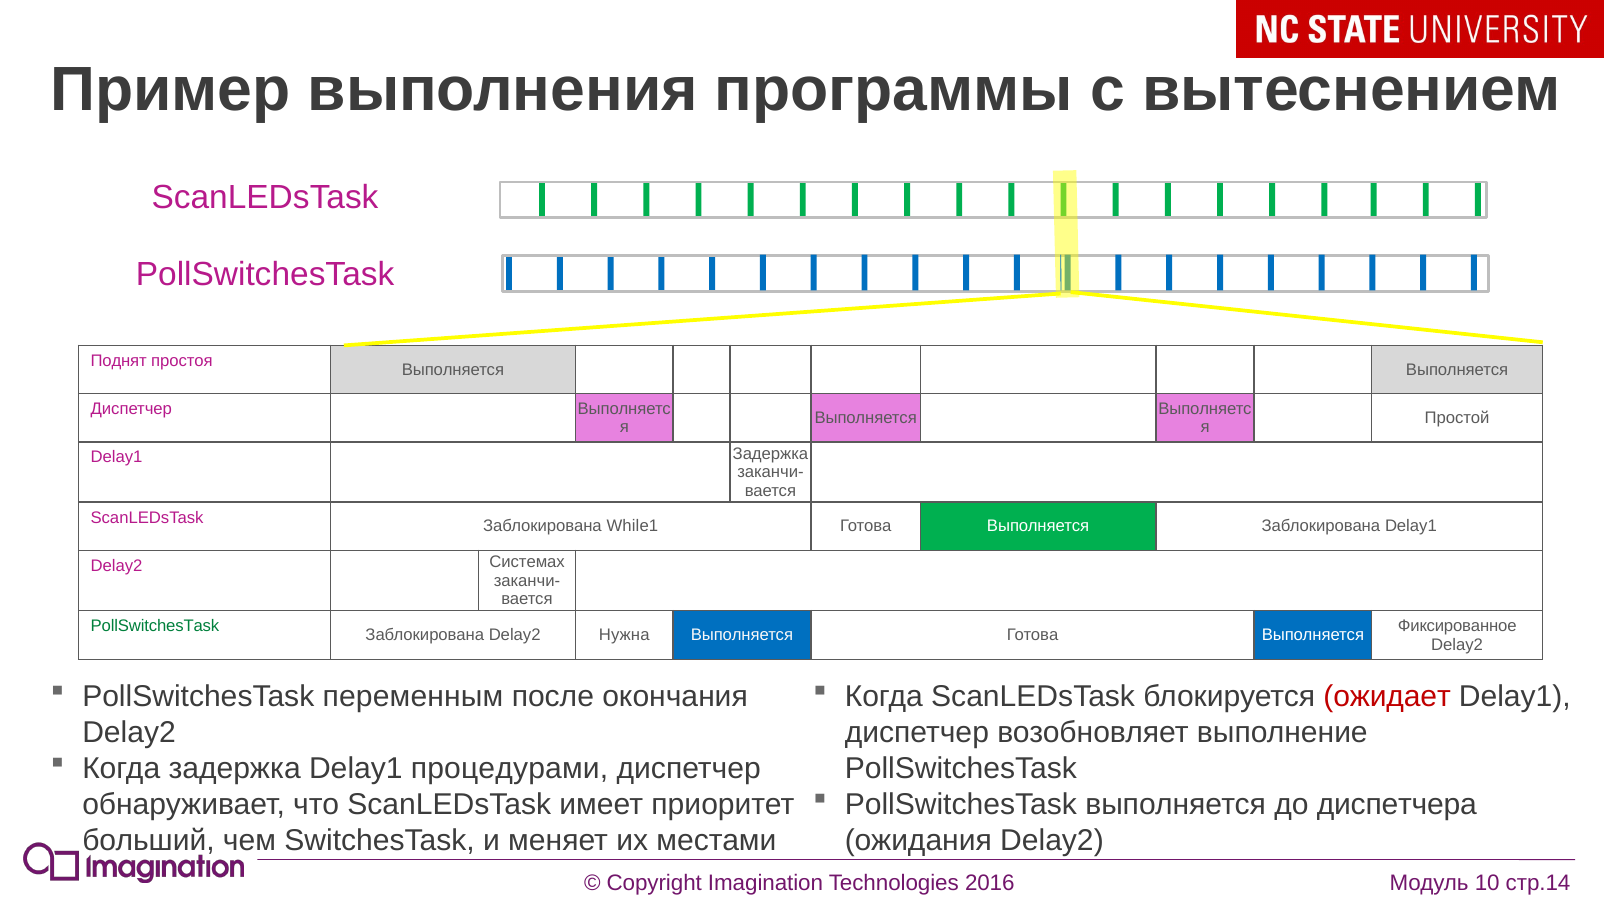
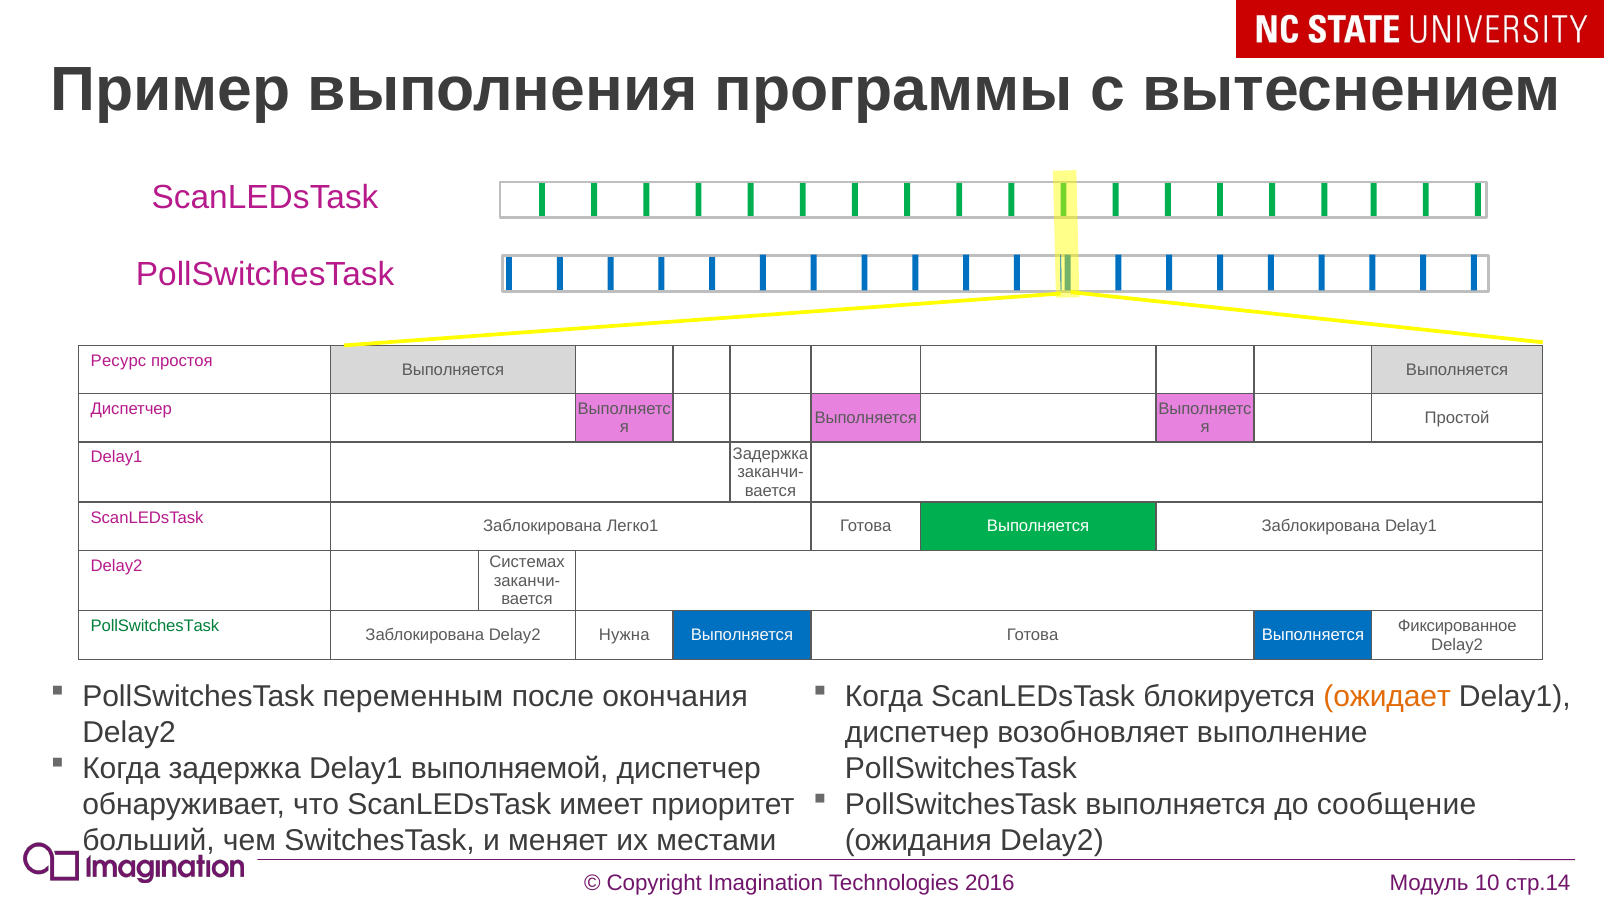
Поднят: Поднят -> Ресурс
While1: While1 -> Легко1
ожидает colour: red -> orange
процедурами: процедурами -> выполняемой
диспетчера: диспетчера -> сообщение
